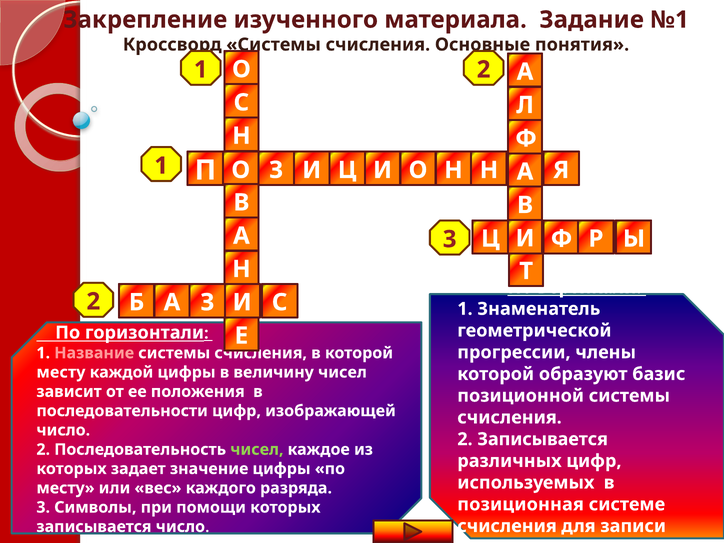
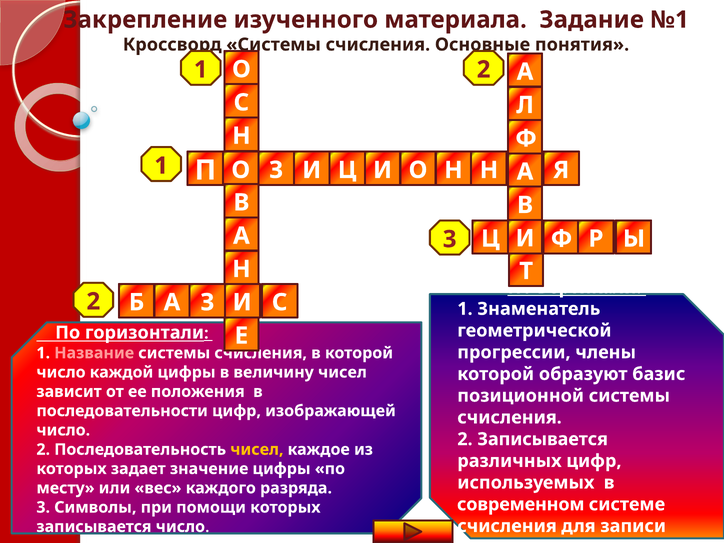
месту at (61, 372): месту -> число
чисел at (257, 449) colour: light green -> yellow
позиционная: позиционная -> современном
